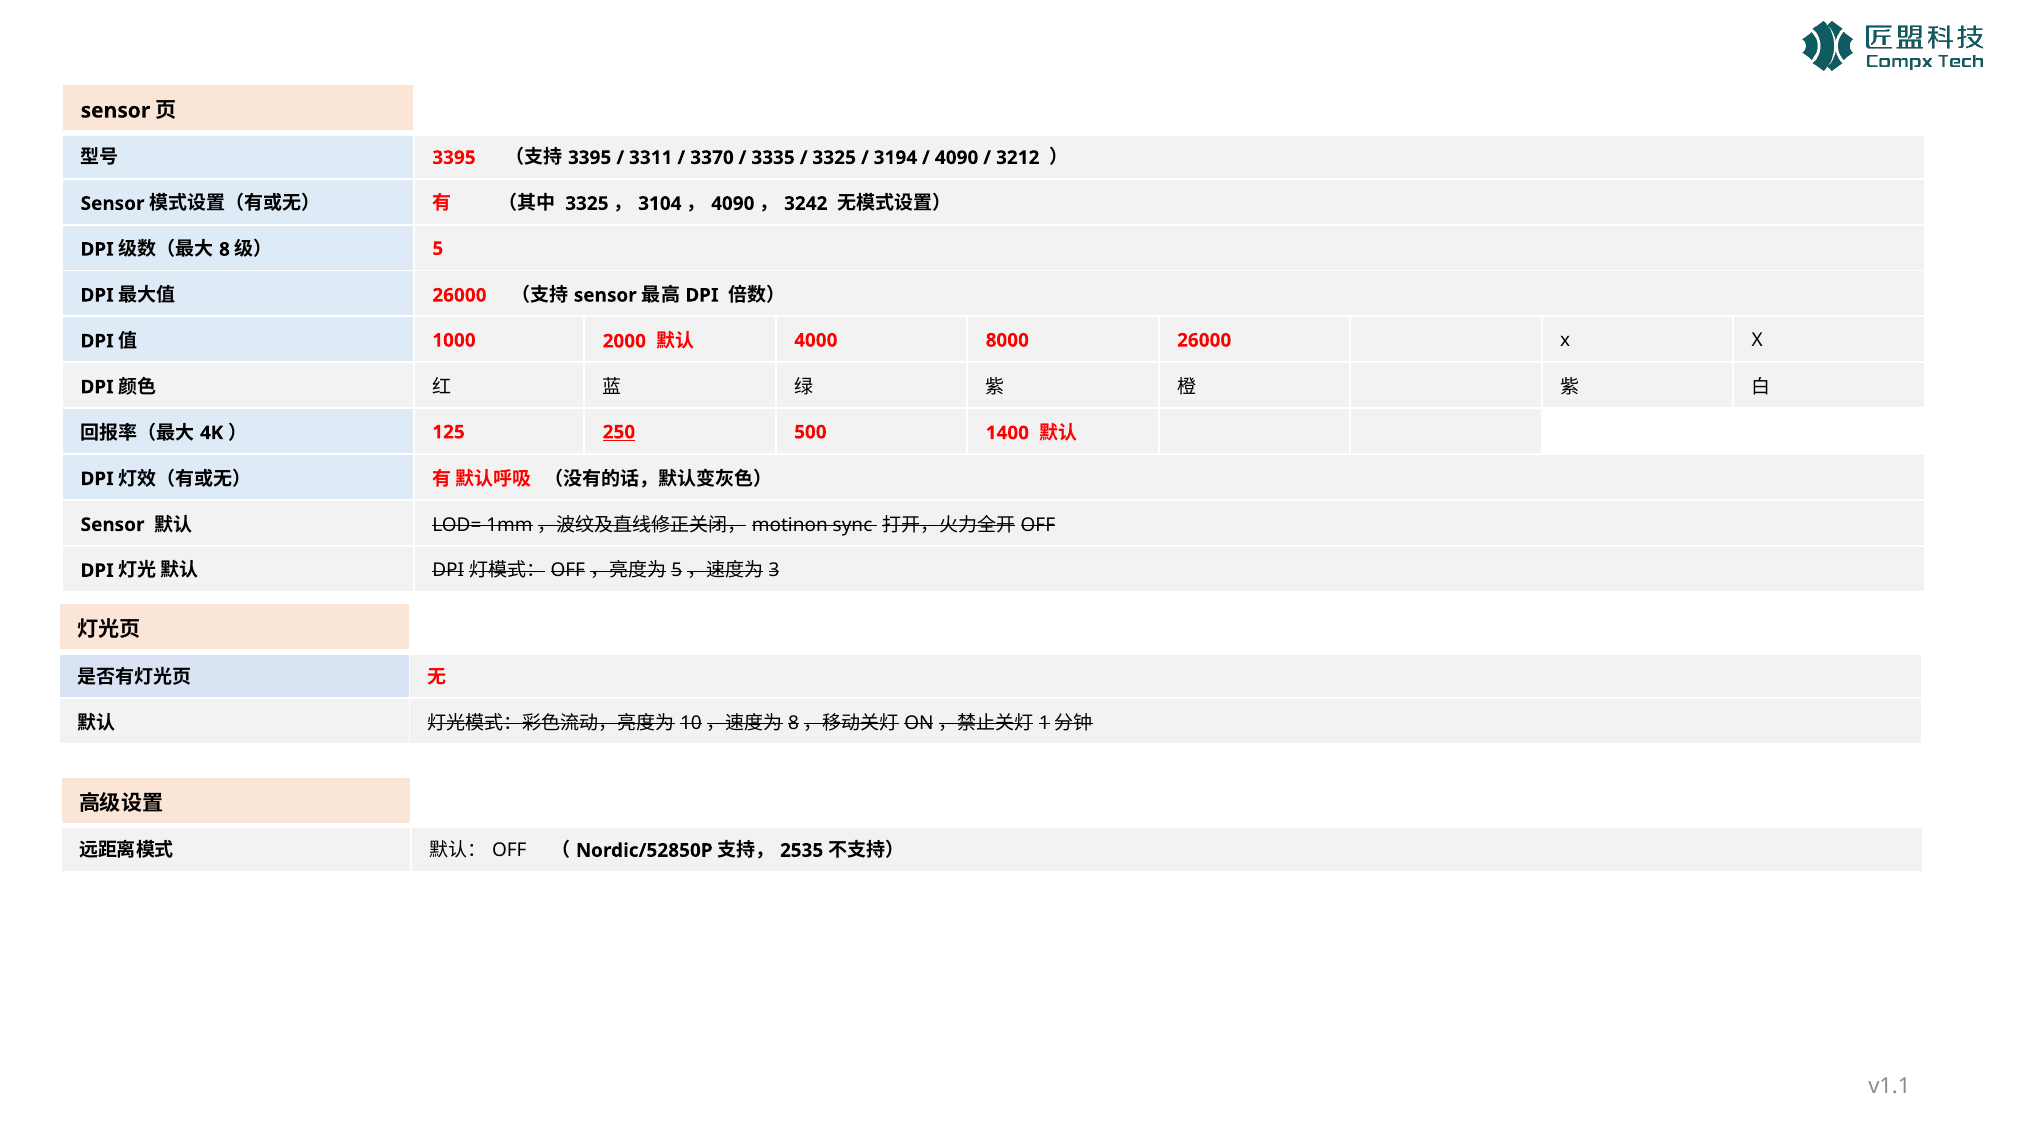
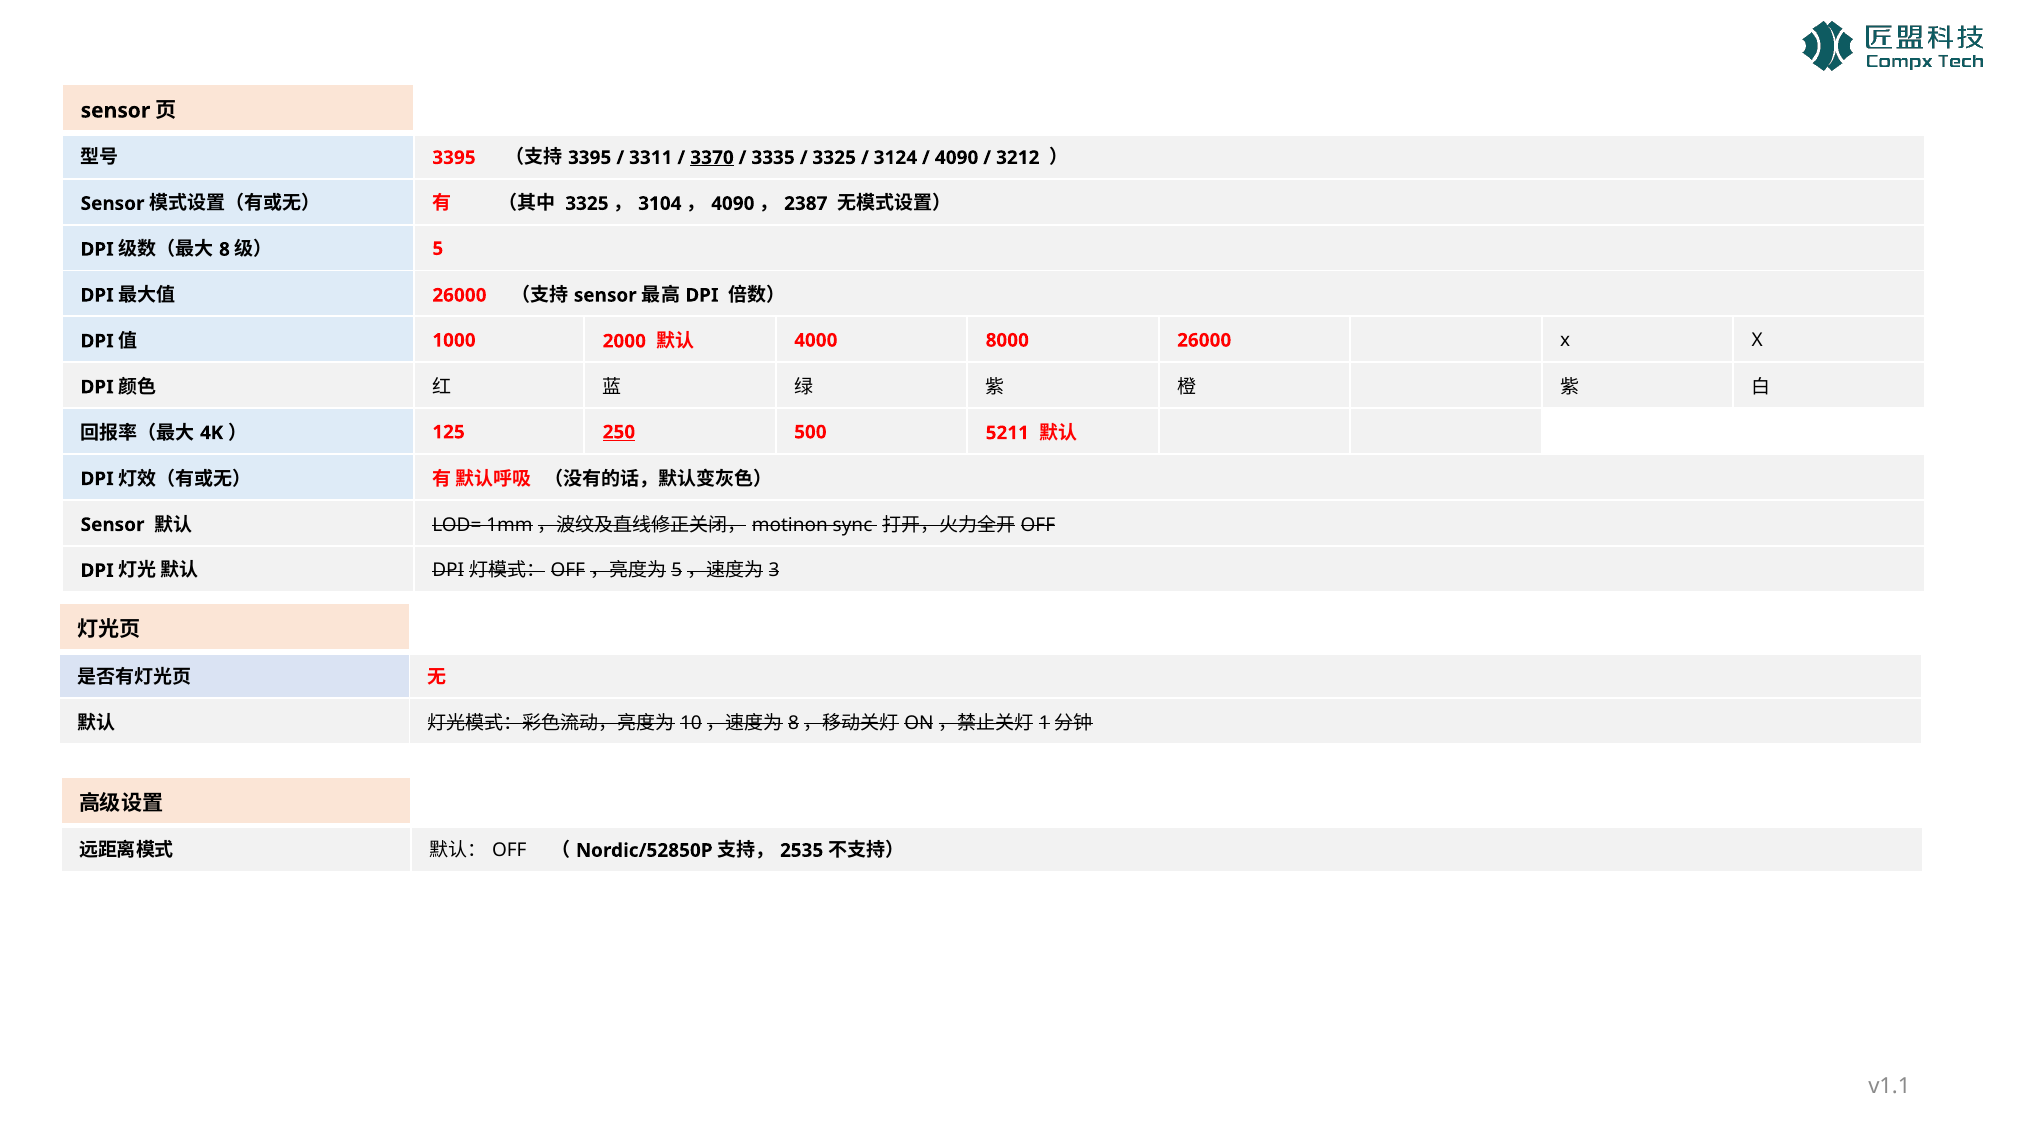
3370 underline: none -> present
3194: 3194 -> 3124
3242: 3242 -> 2387
1400: 1400 -> 5211
